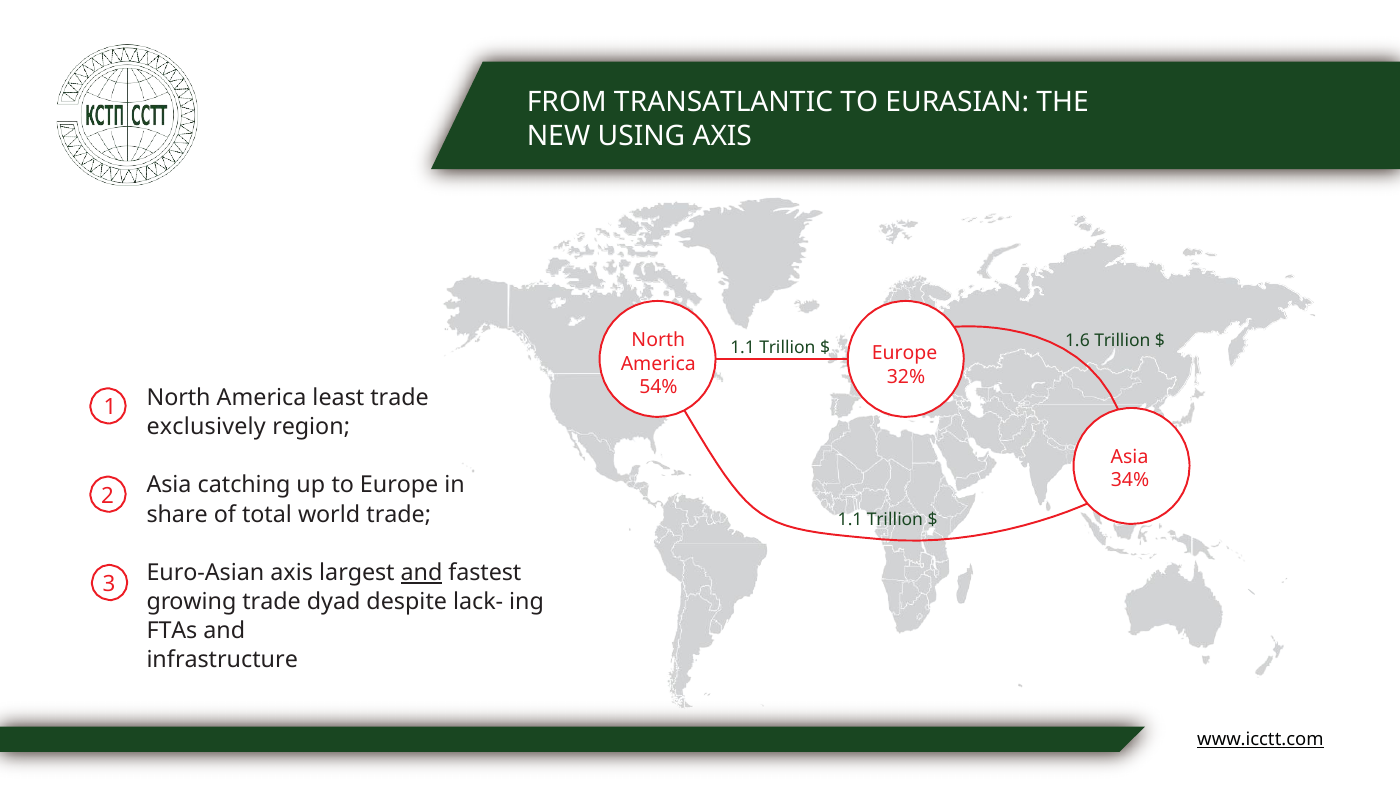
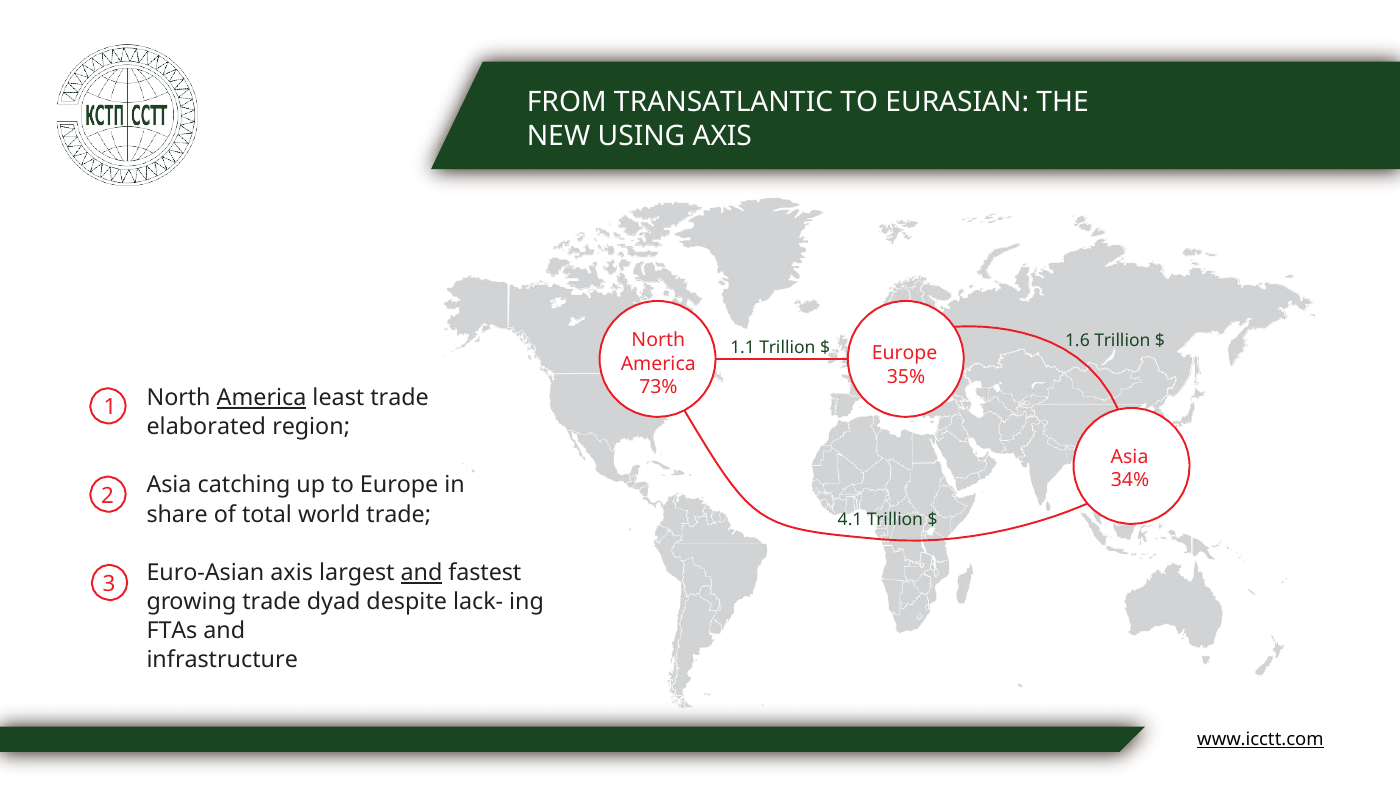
32%: 32% -> 35%
54%: 54% -> 73%
America at (262, 398) underline: none -> present
exclusively: exclusively -> elaborated
1.1 at (850, 520): 1.1 -> 4.1
